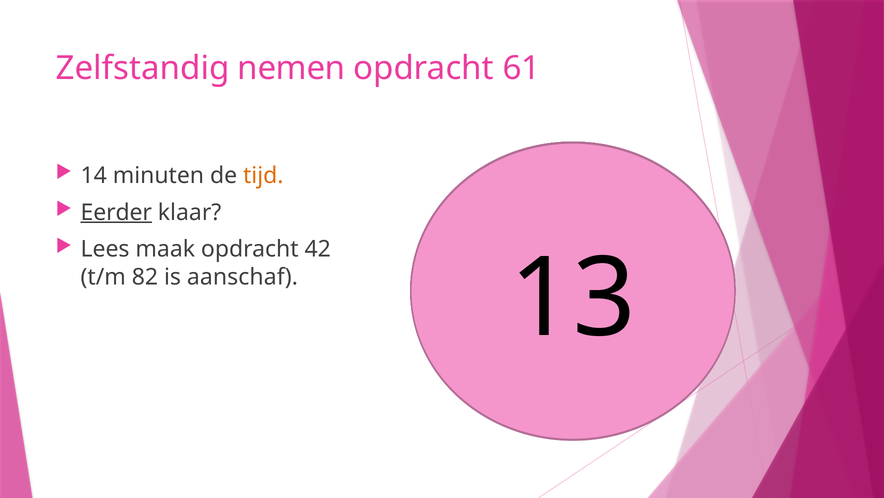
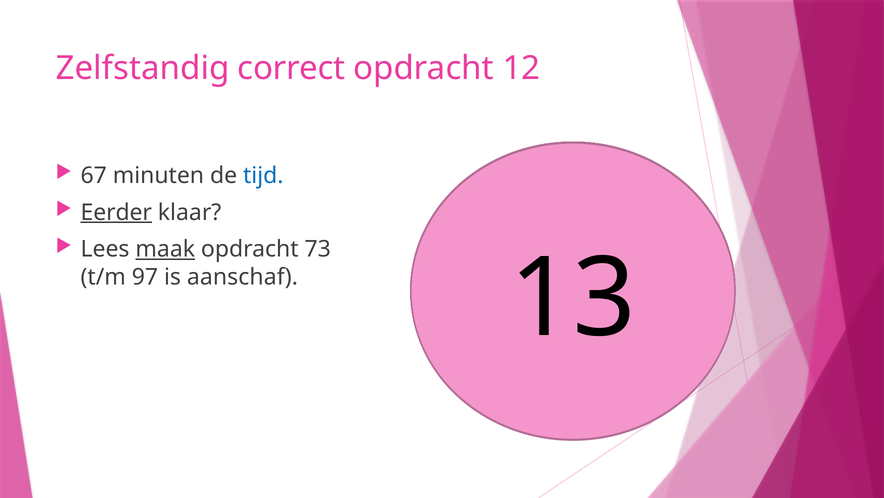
nemen: nemen -> correct
opdracht 61: 61 -> 12
14: 14 -> 67
tijd colour: orange -> blue
maak underline: none -> present
42: 42 -> 73
82: 82 -> 97
